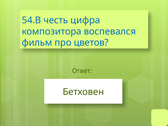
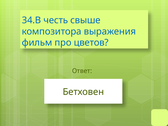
54.В: 54.В -> 34.В
цифра: цифра -> свыше
воспевался: воспевался -> выражения
